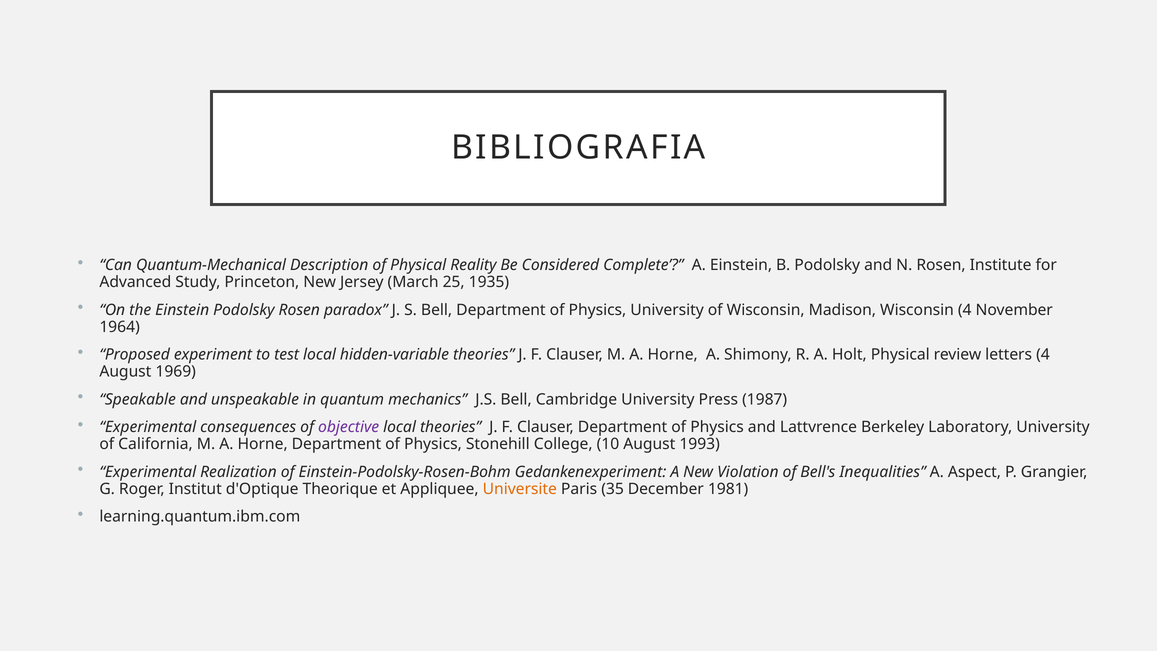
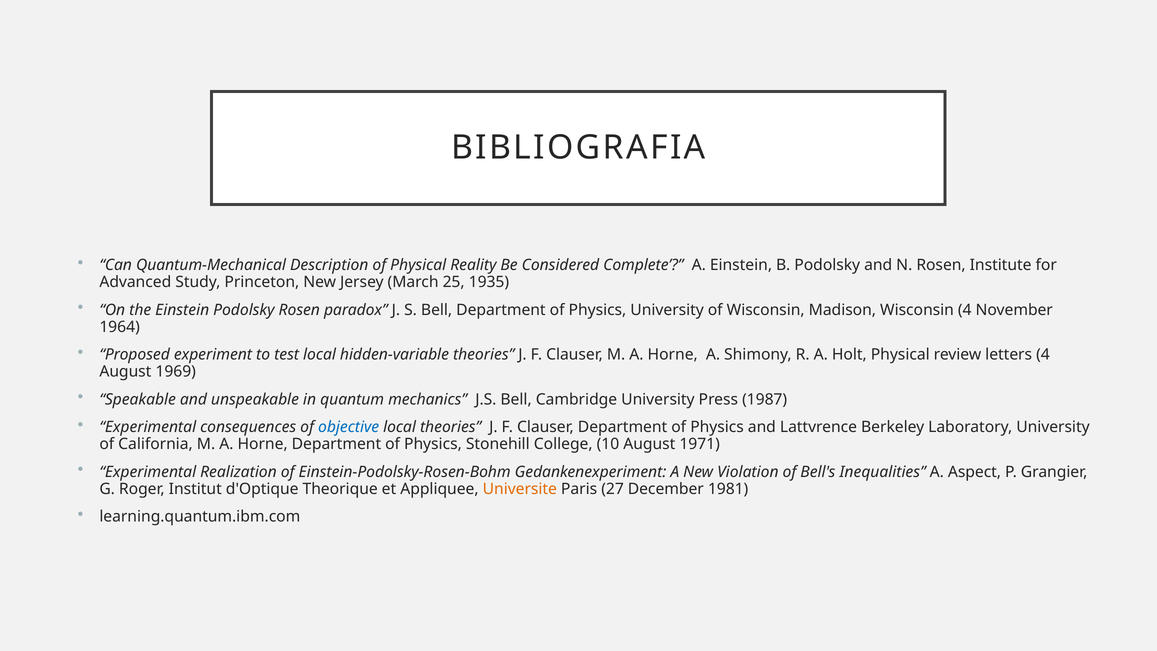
objective colour: purple -> blue
1993: 1993 -> 1971
35: 35 -> 27
